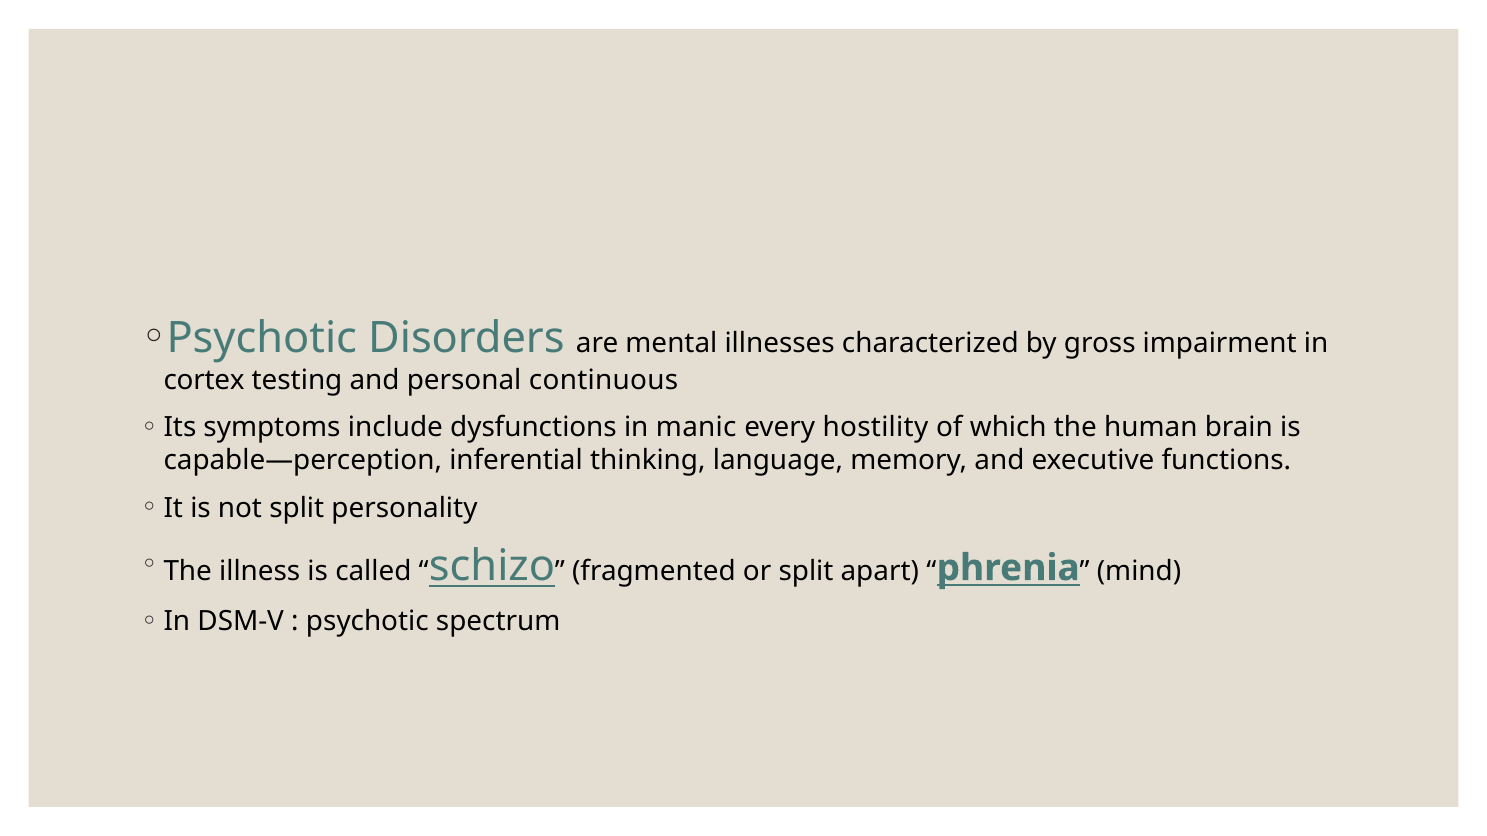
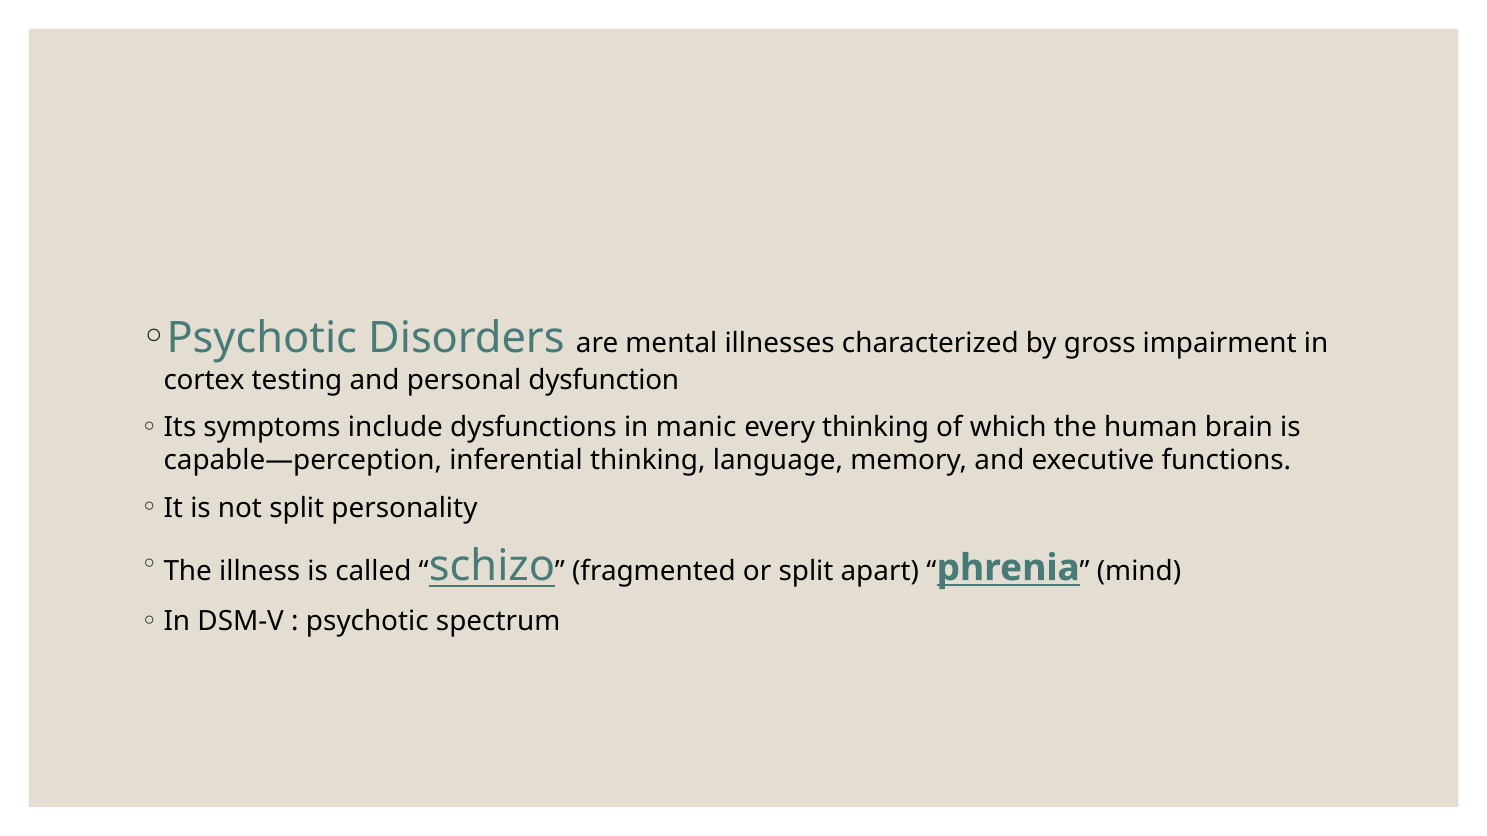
continuous: continuous -> dysfunction
every hostility: hostility -> thinking
